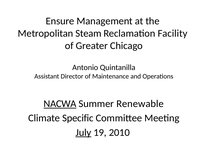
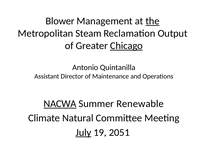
Ensure: Ensure -> Blower
the underline: none -> present
Facility: Facility -> Output
Chicago underline: none -> present
Specific: Specific -> Natural
2010: 2010 -> 2051
